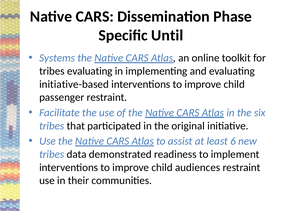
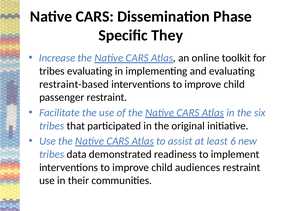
Until: Until -> They
Systems: Systems -> Increase
initiative-based: initiative-based -> restraint-based
